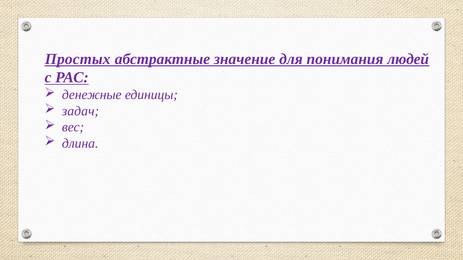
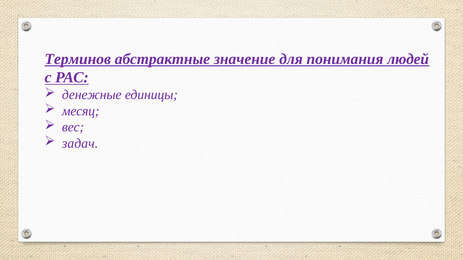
Простых: Простых -> Терминов
задач: задач -> месяц
длина: длина -> задач
